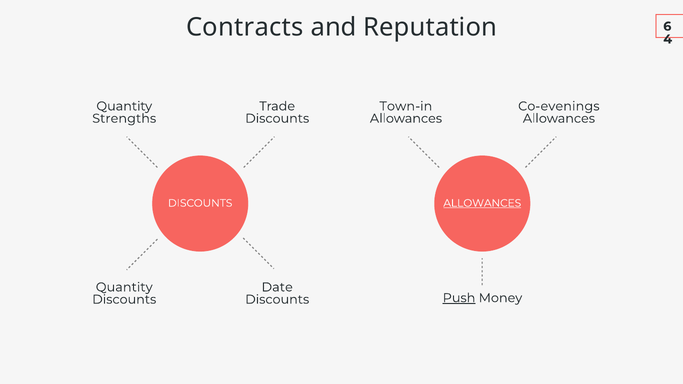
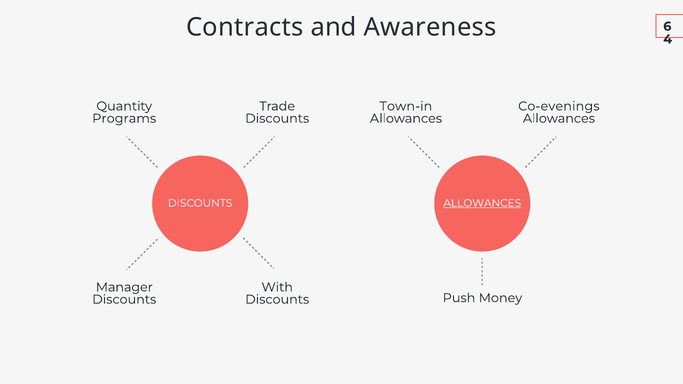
Reputation: Reputation -> Awareness
Strengths: Strengths -> Programs
Quantity at (124, 287): Quantity -> Manager
Date: Date -> With
Push underline: present -> none
